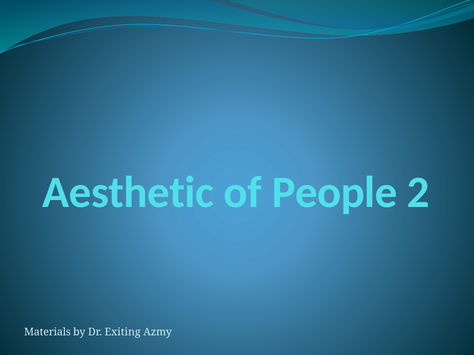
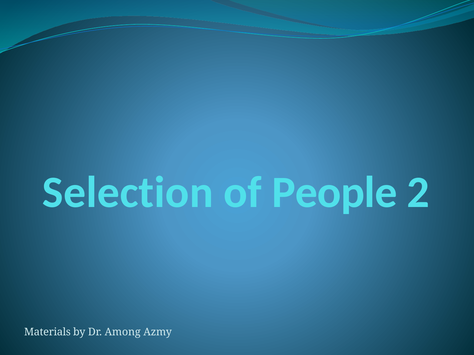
Aesthetic: Aesthetic -> Selection
Exiting: Exiting -> Among
